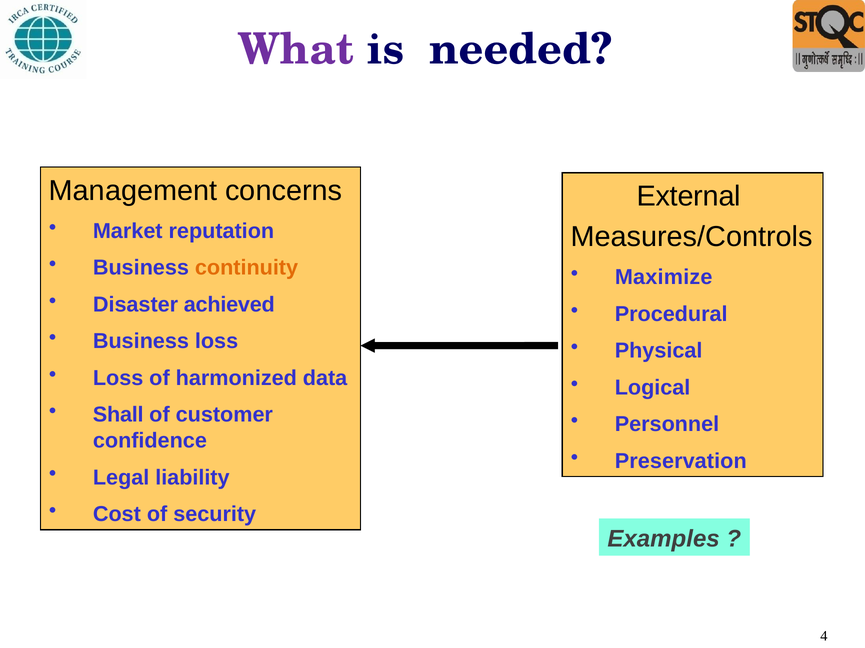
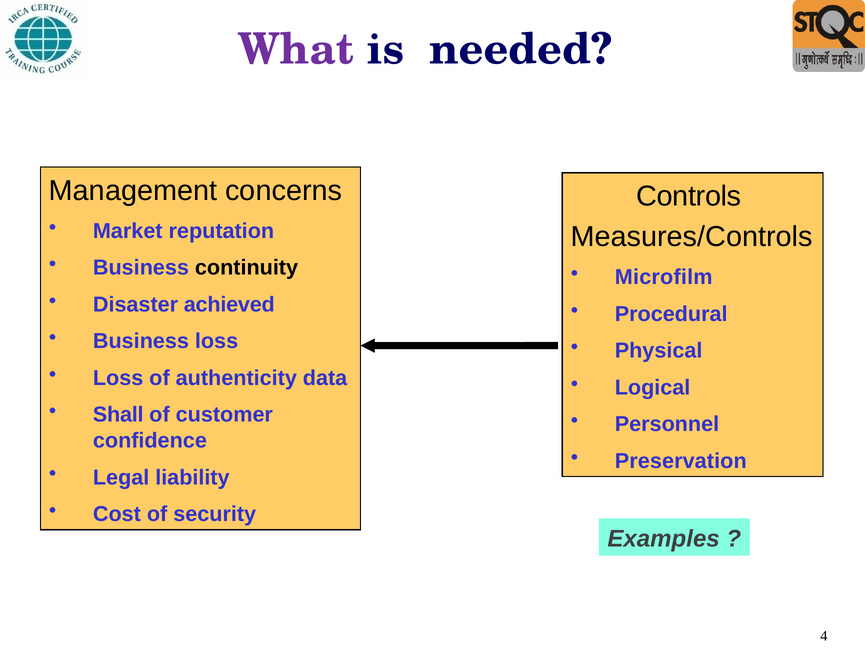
External: External -> Controls
continuity colour: orange -> black
Maximize: Maximize -> Microfilm
harmonized: harmonized -> authenticity
